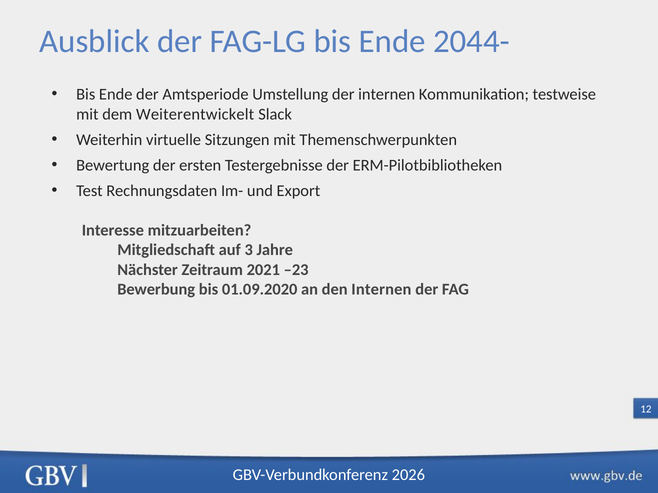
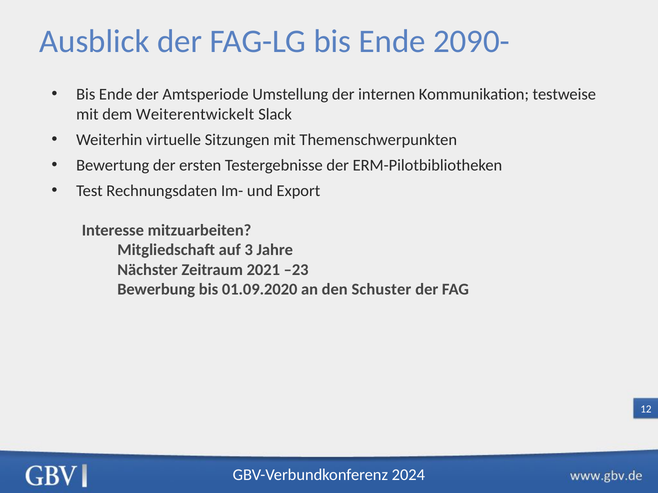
2044-: 2044- -> 2090-
den Internen: Internen -> Schuster
2026: 2026 -> 2024
